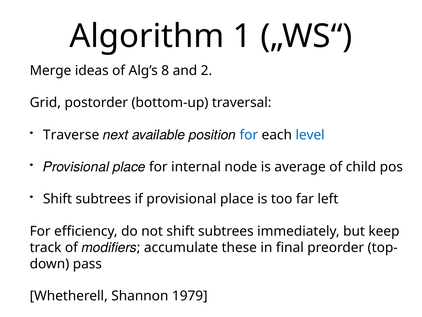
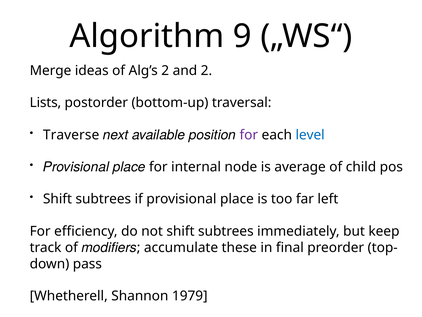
1: 1 -> 9
Alg’s 8: 8 -> 2
Grid: Grid -> Lists
for at (249, 135) colour: blue -> purple
